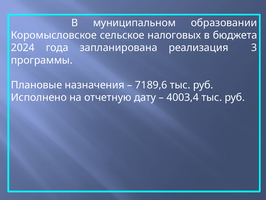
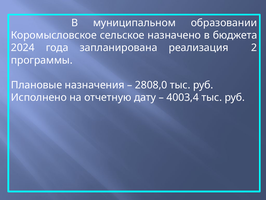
налоговых: налоговых -> назначено
3: 3 -> 2
7189,6: 7189,6 -> 2808,0
